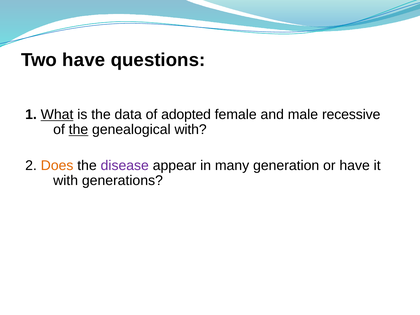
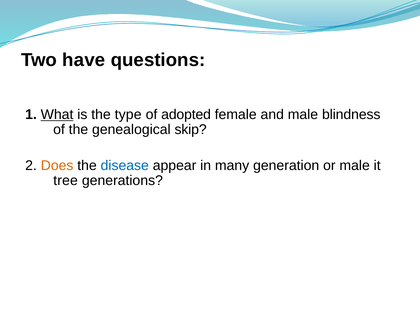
data: data -> type
recessive: recessive -> blindness
the at (78, 130) underline: present -> none
genealogical with: with -> skip
disease colour: purple -> blue
or have: have -> male
with at (66, 181): with -> tree
